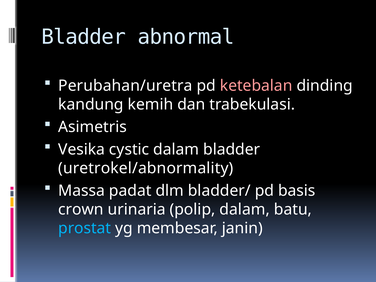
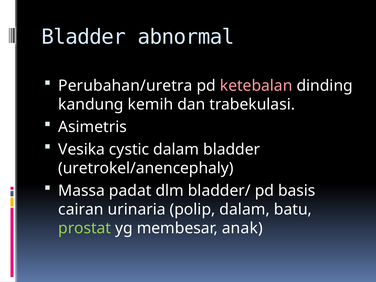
uretrokel/abnormality: uretrokel/abnormality -> uretrokel/anencephaly
crown: crown -> cairan
prostat colour: light blue -> light green
janin: janin -> anak
